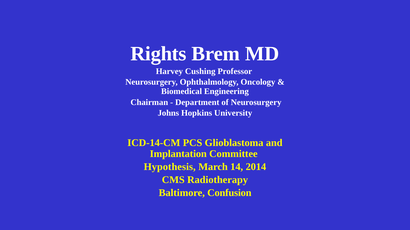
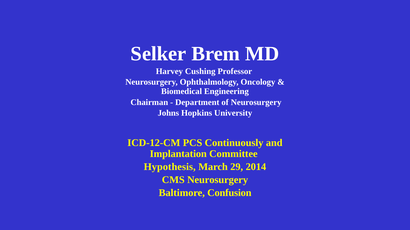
Rights: Rights -> Selker
ICD-14-CM: ICD-14-CM -> ICD-12-CM
Glioblastoma: Glioblastoma -> Continuously
14: 14 -> 29
CMS Radiotherapy: Radiotherapy -> Neurosurgery
